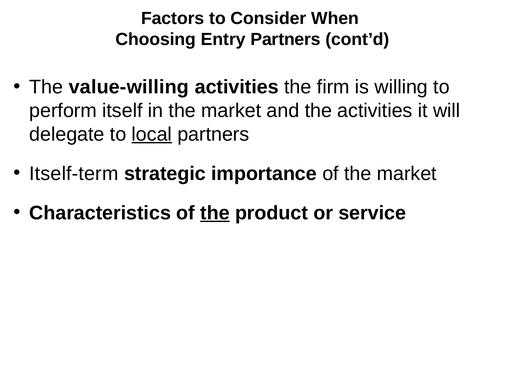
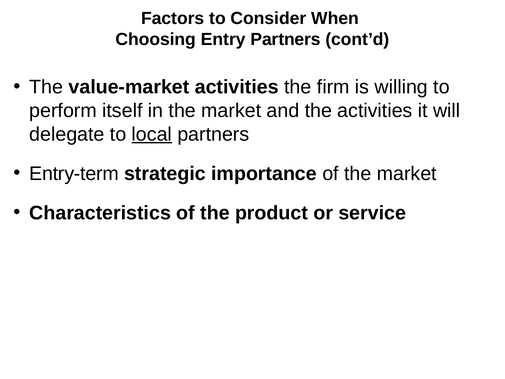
value-willing: value-willing -> value-market
Itself-term: Itself-term -> Entry-term
the at (215, 213) underline: present -> none
